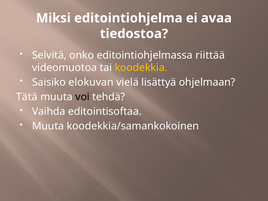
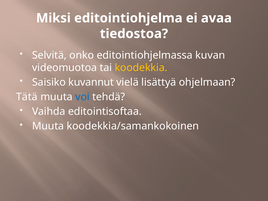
riittää: riittää -> kuvan
elokuvan: elokuvan -> kuvannut
voi colour: black -> blue
